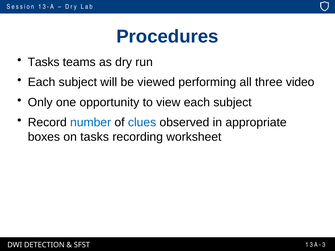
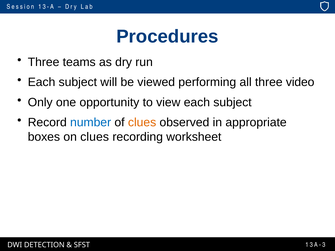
Tasks at (44, 62): Tasks -> Three
clues at (142, 122) colour: blue -> orange
on tasks: tasks -> clues
